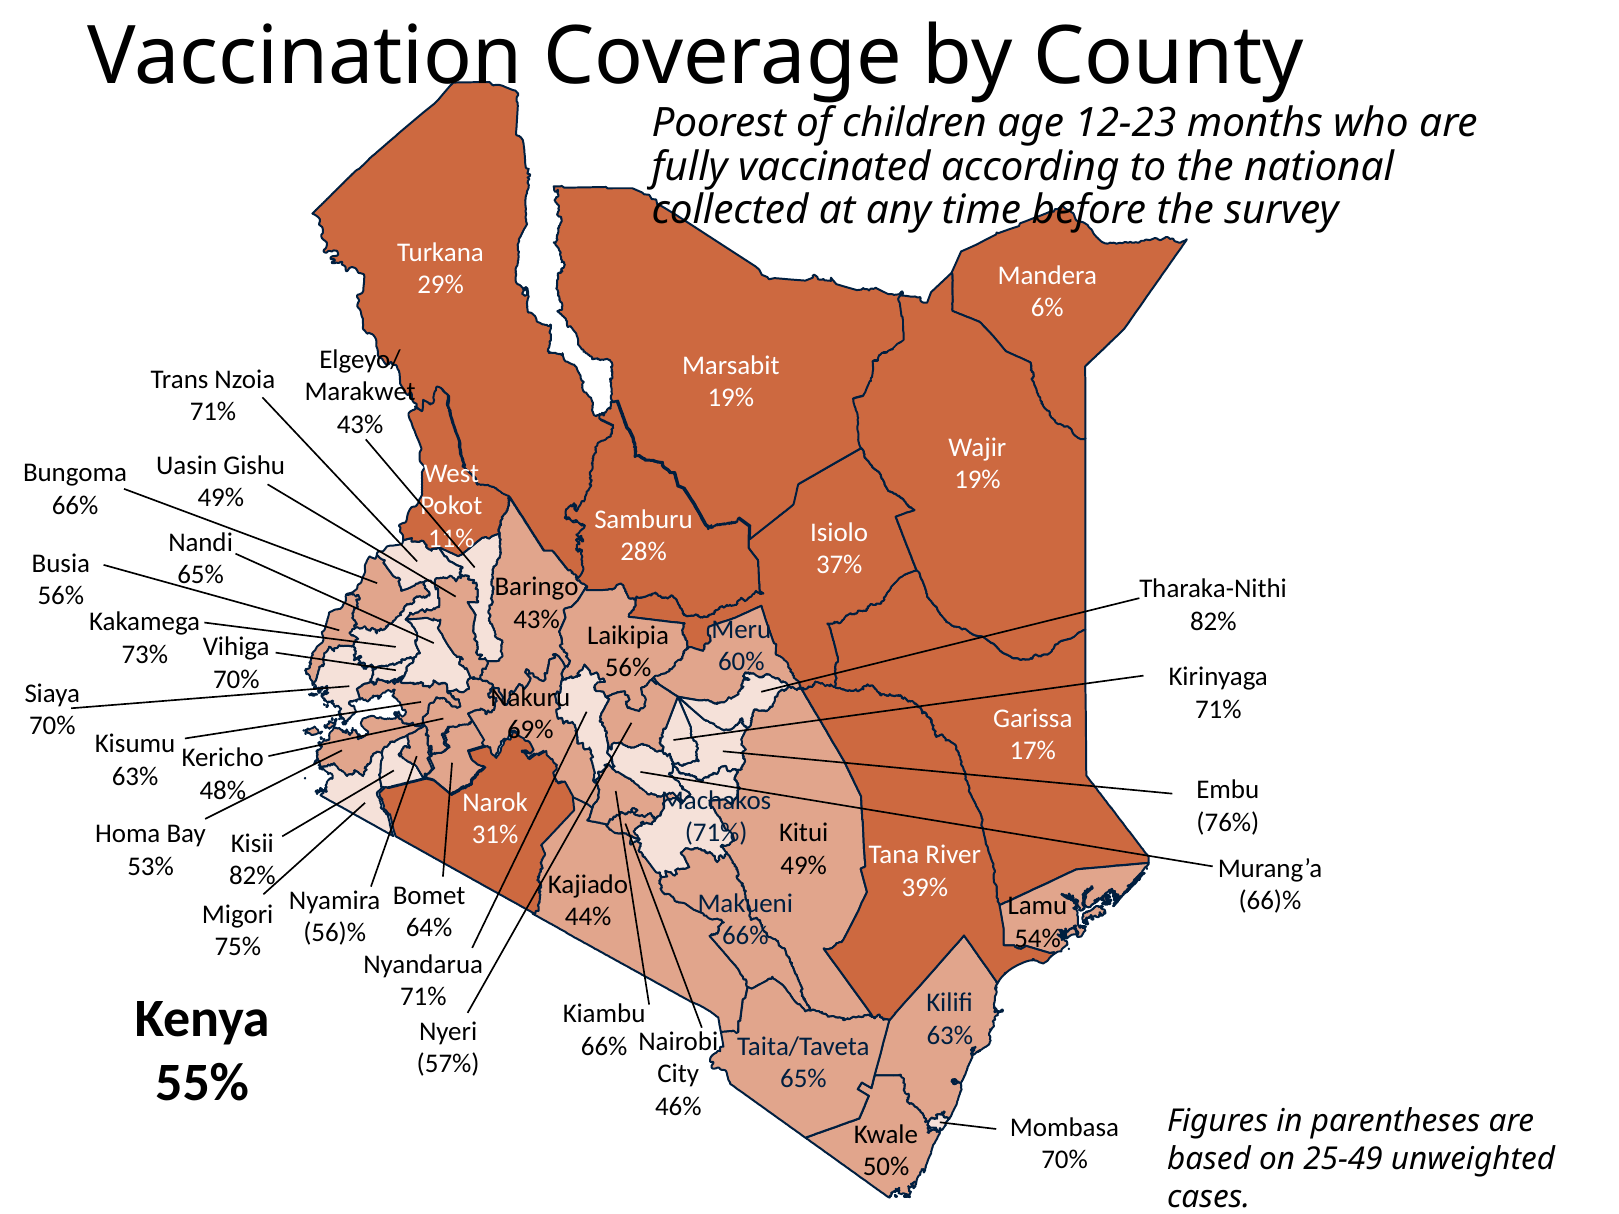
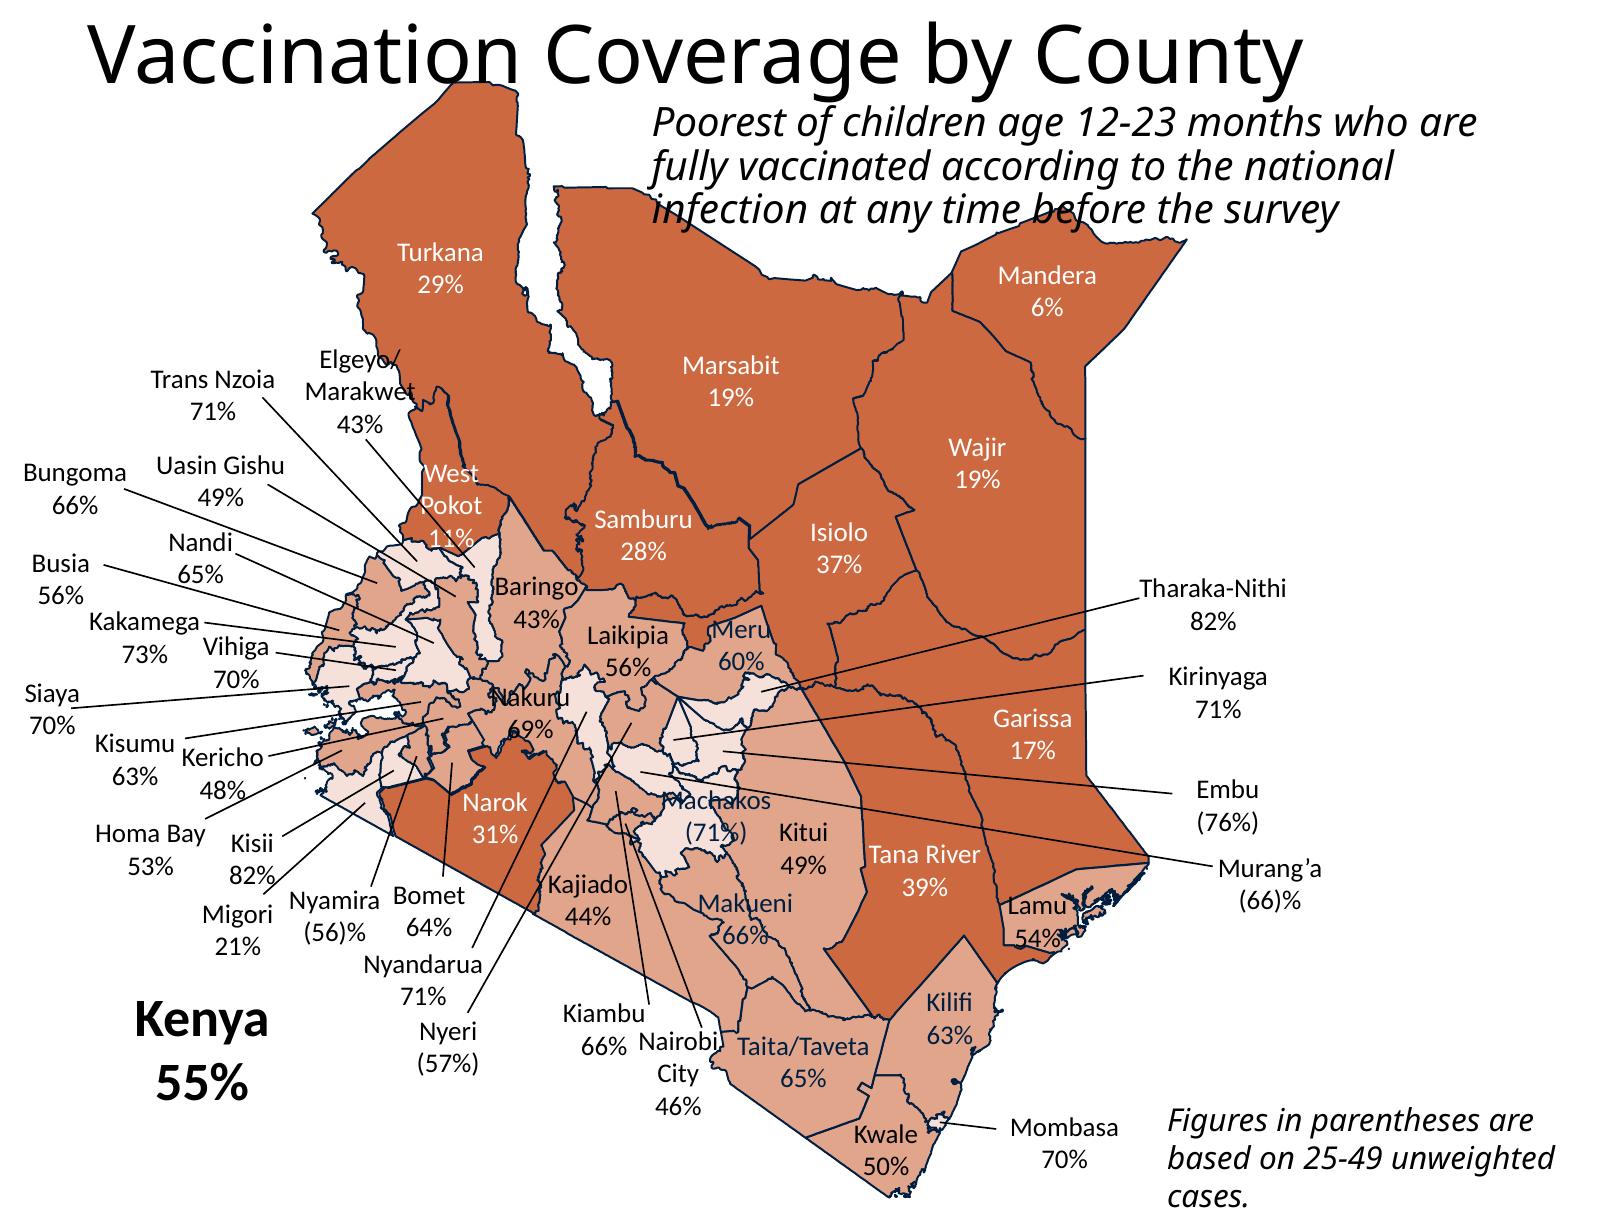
collected: collected -> infection
75%: 75% -> 21%
